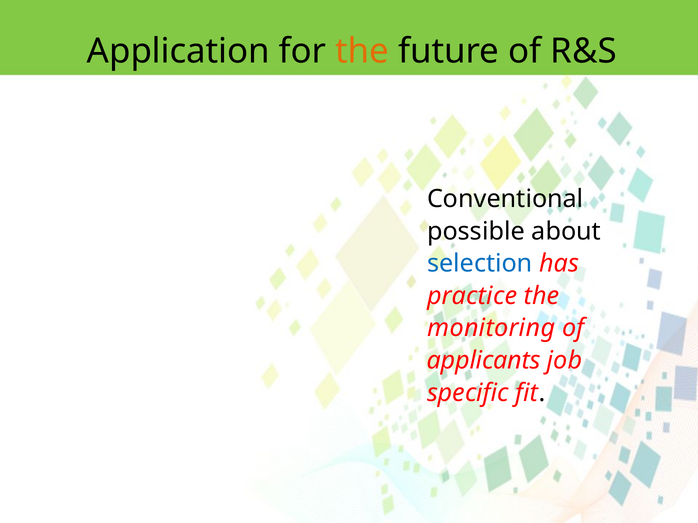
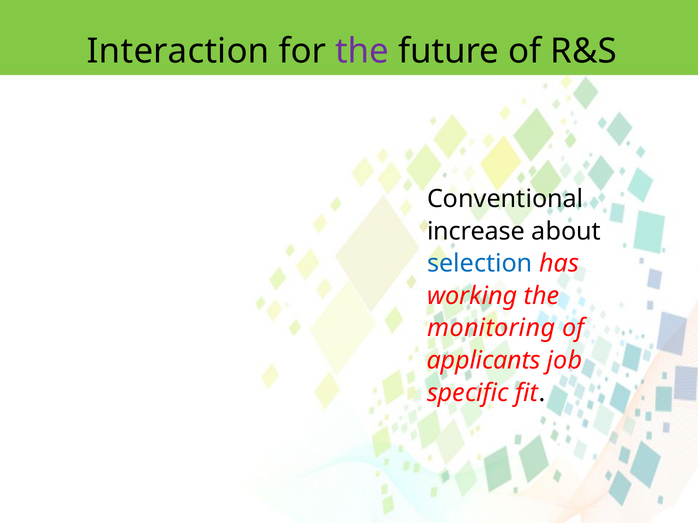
Application: Application -> Interaction
the at (362, 51) colour: orange -> purple
possible: possible -> increase
practice: practice -> working
